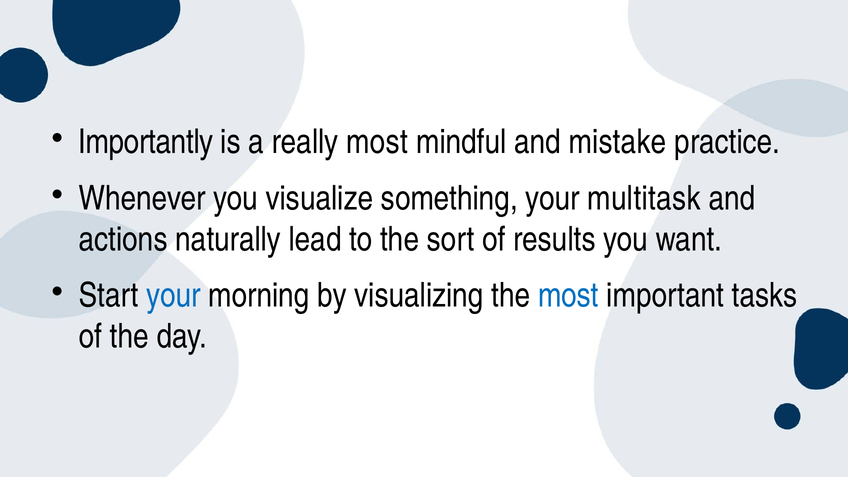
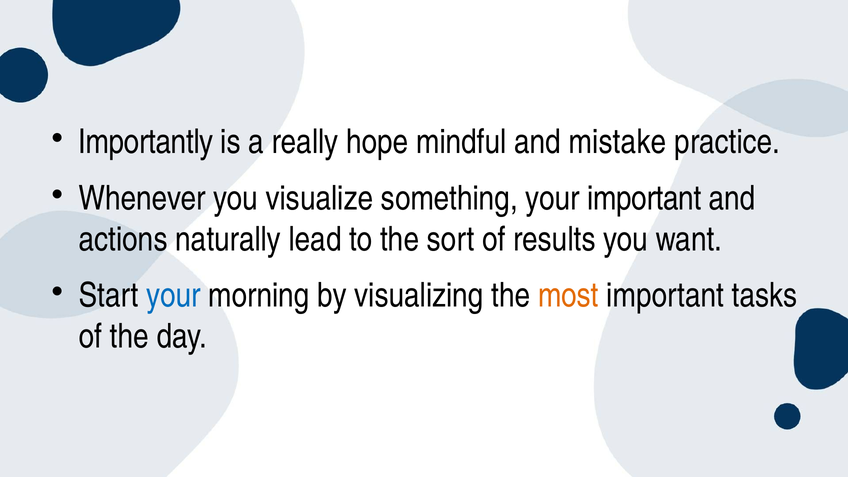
really most: most -> hope
your multitask: multitask -> important
most at (568, 296) colour: blue -> orange
